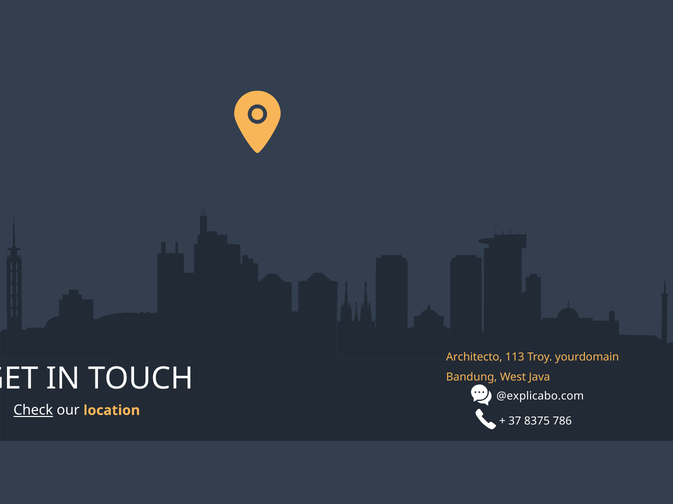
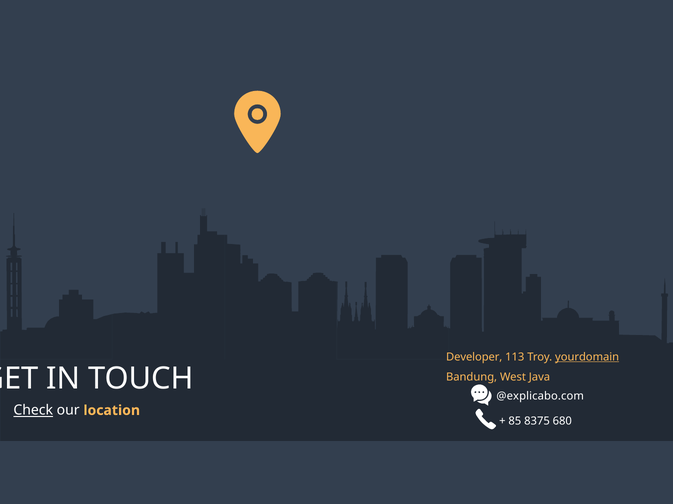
Architecto: Architecto -> Developer
yourdomain underline: none -> present
37: 37 -> 85
786: 786 -> 680
